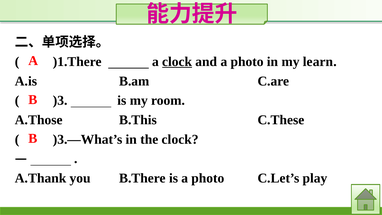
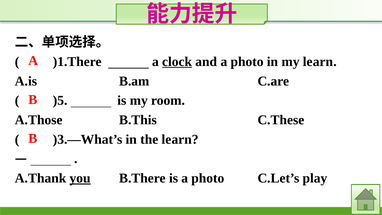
)3: )3 -> )5
the clock: clock -> learn
you underline: none -> present
